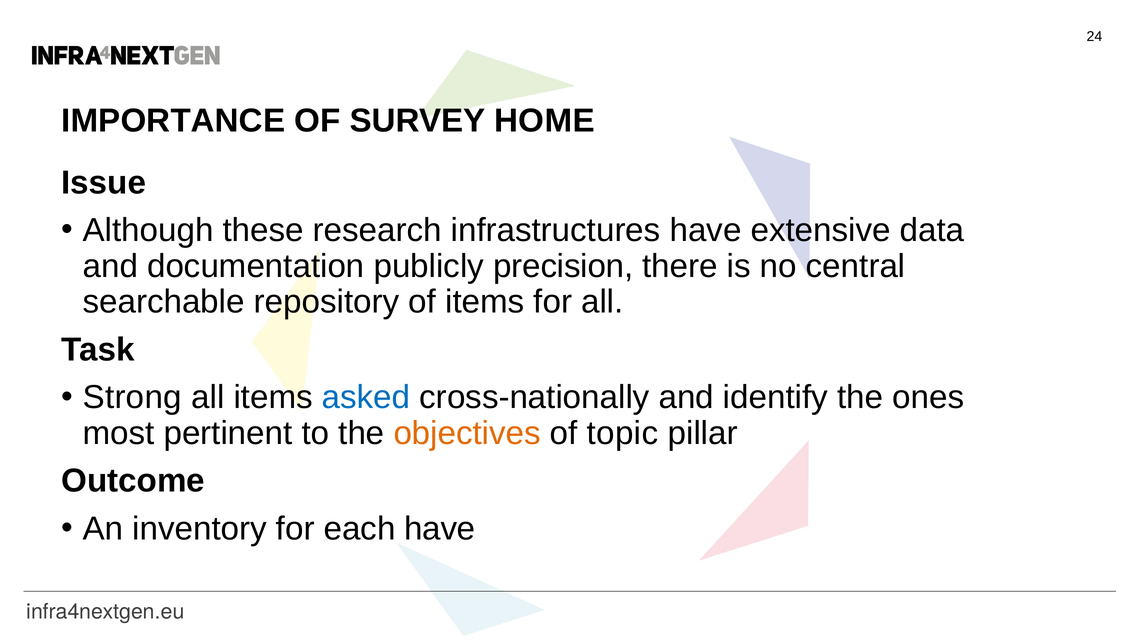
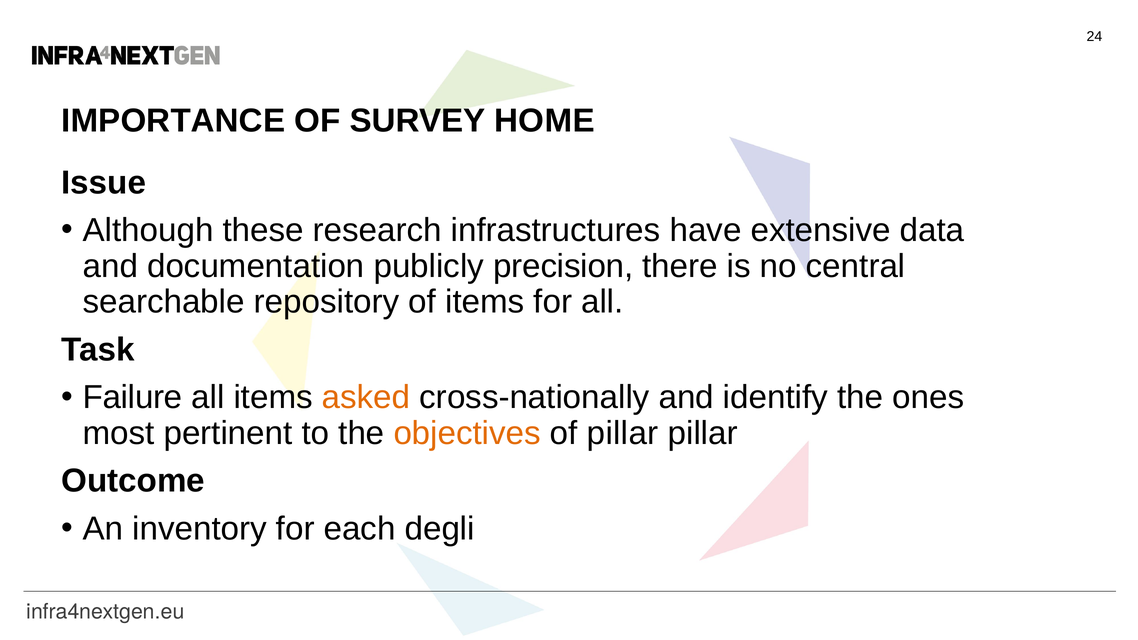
Strong: Strong -> Failure
asked colour: blue -> orange
of topic: topic -> pillar
each have: have -> degli
